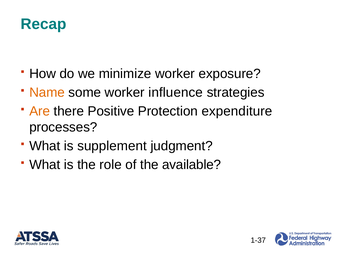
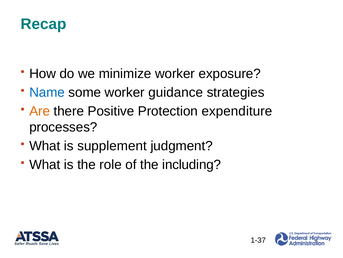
Name colour: orange -> blue
influence: influence -> guidance
available: available -> including
